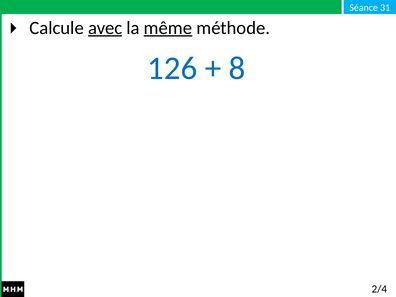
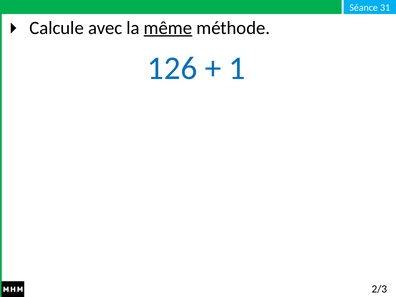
avec underline: present -> none
8: 8 -> 1
2/4: 2/4 -> 2/3
